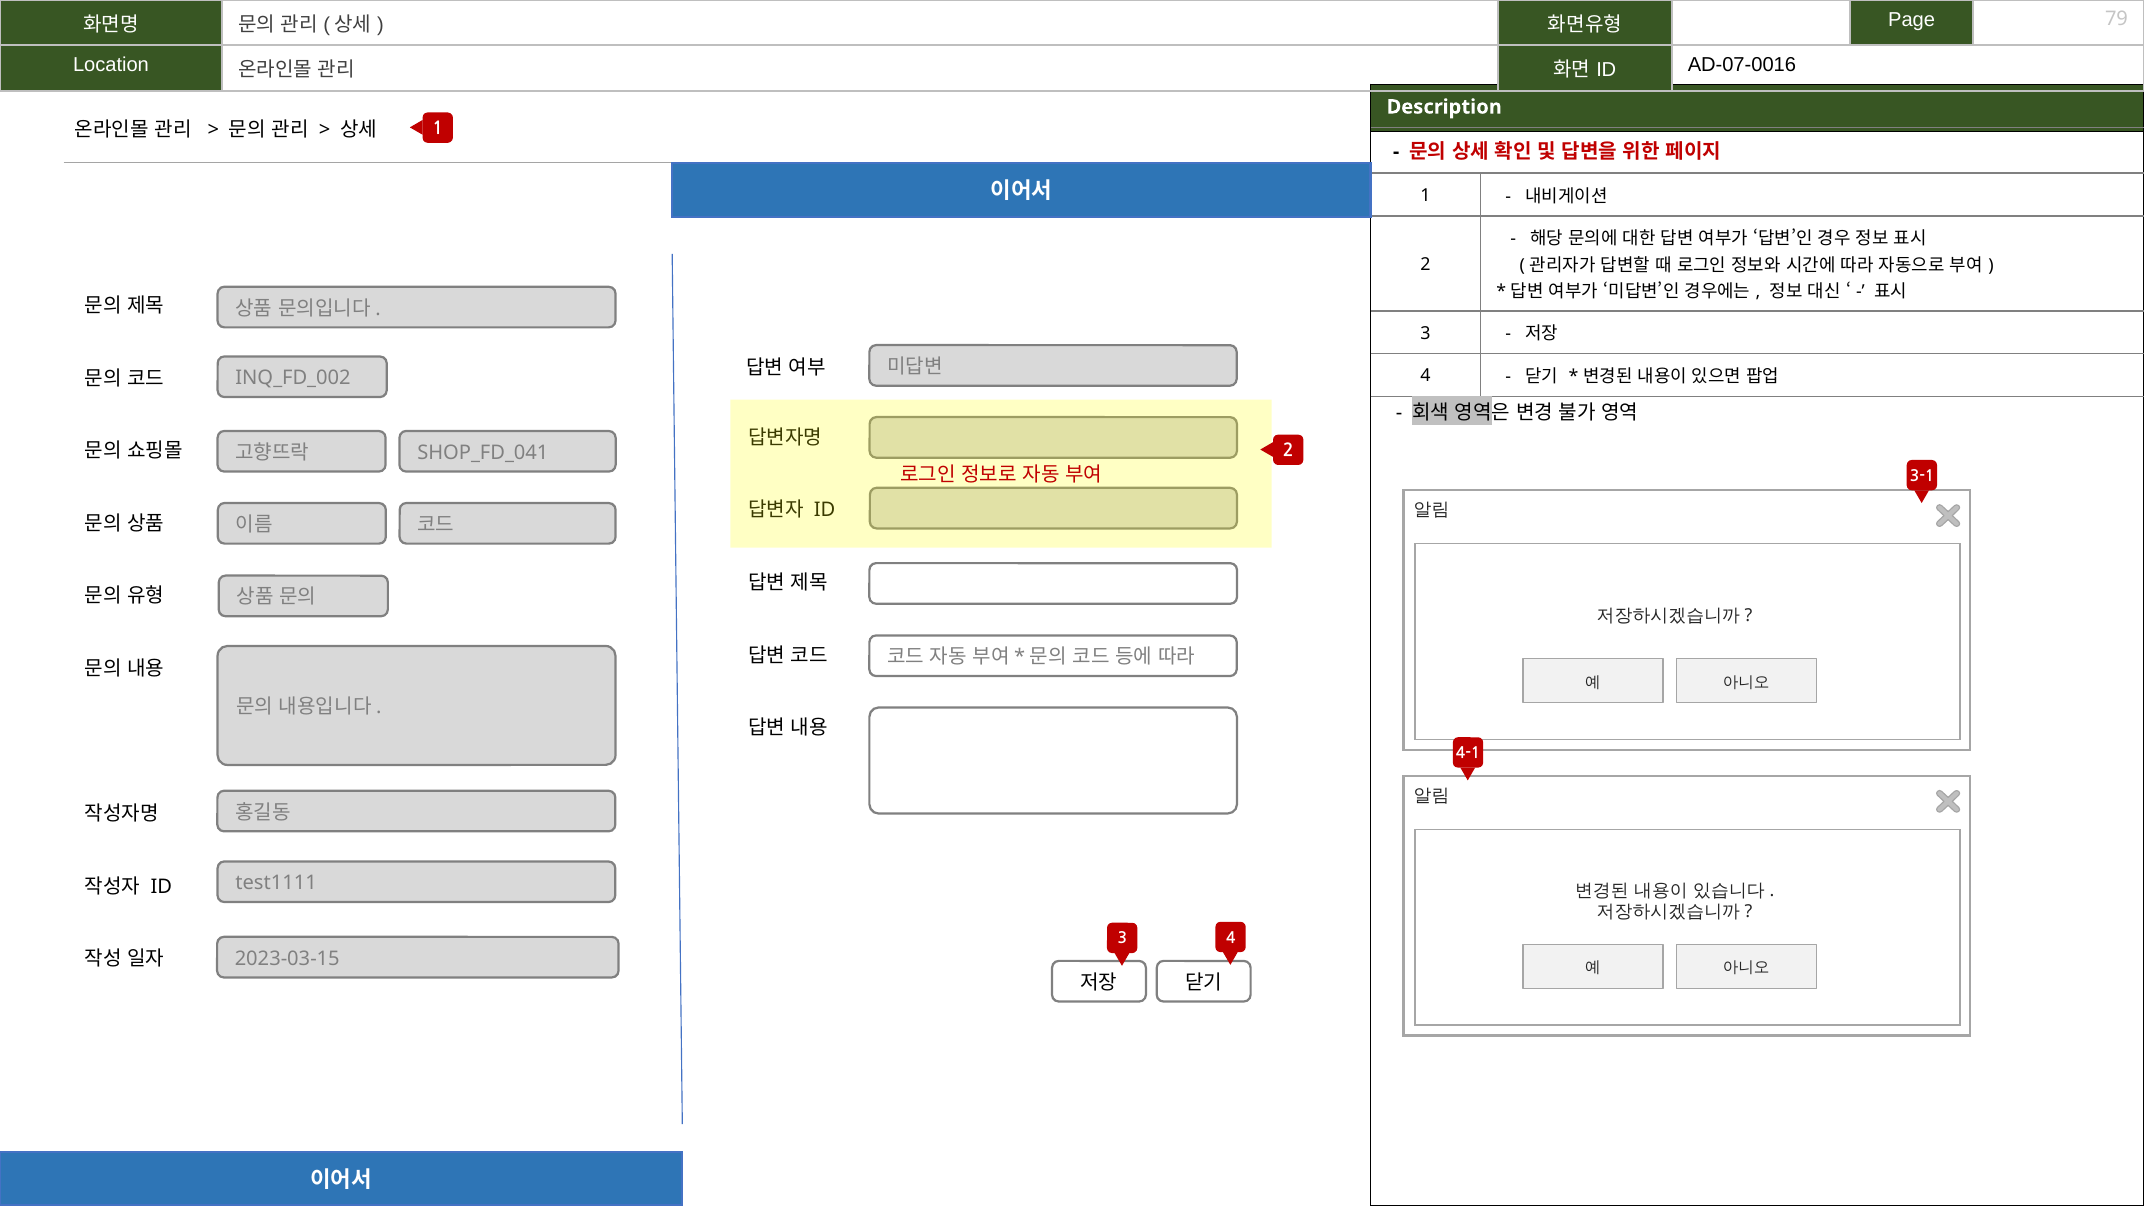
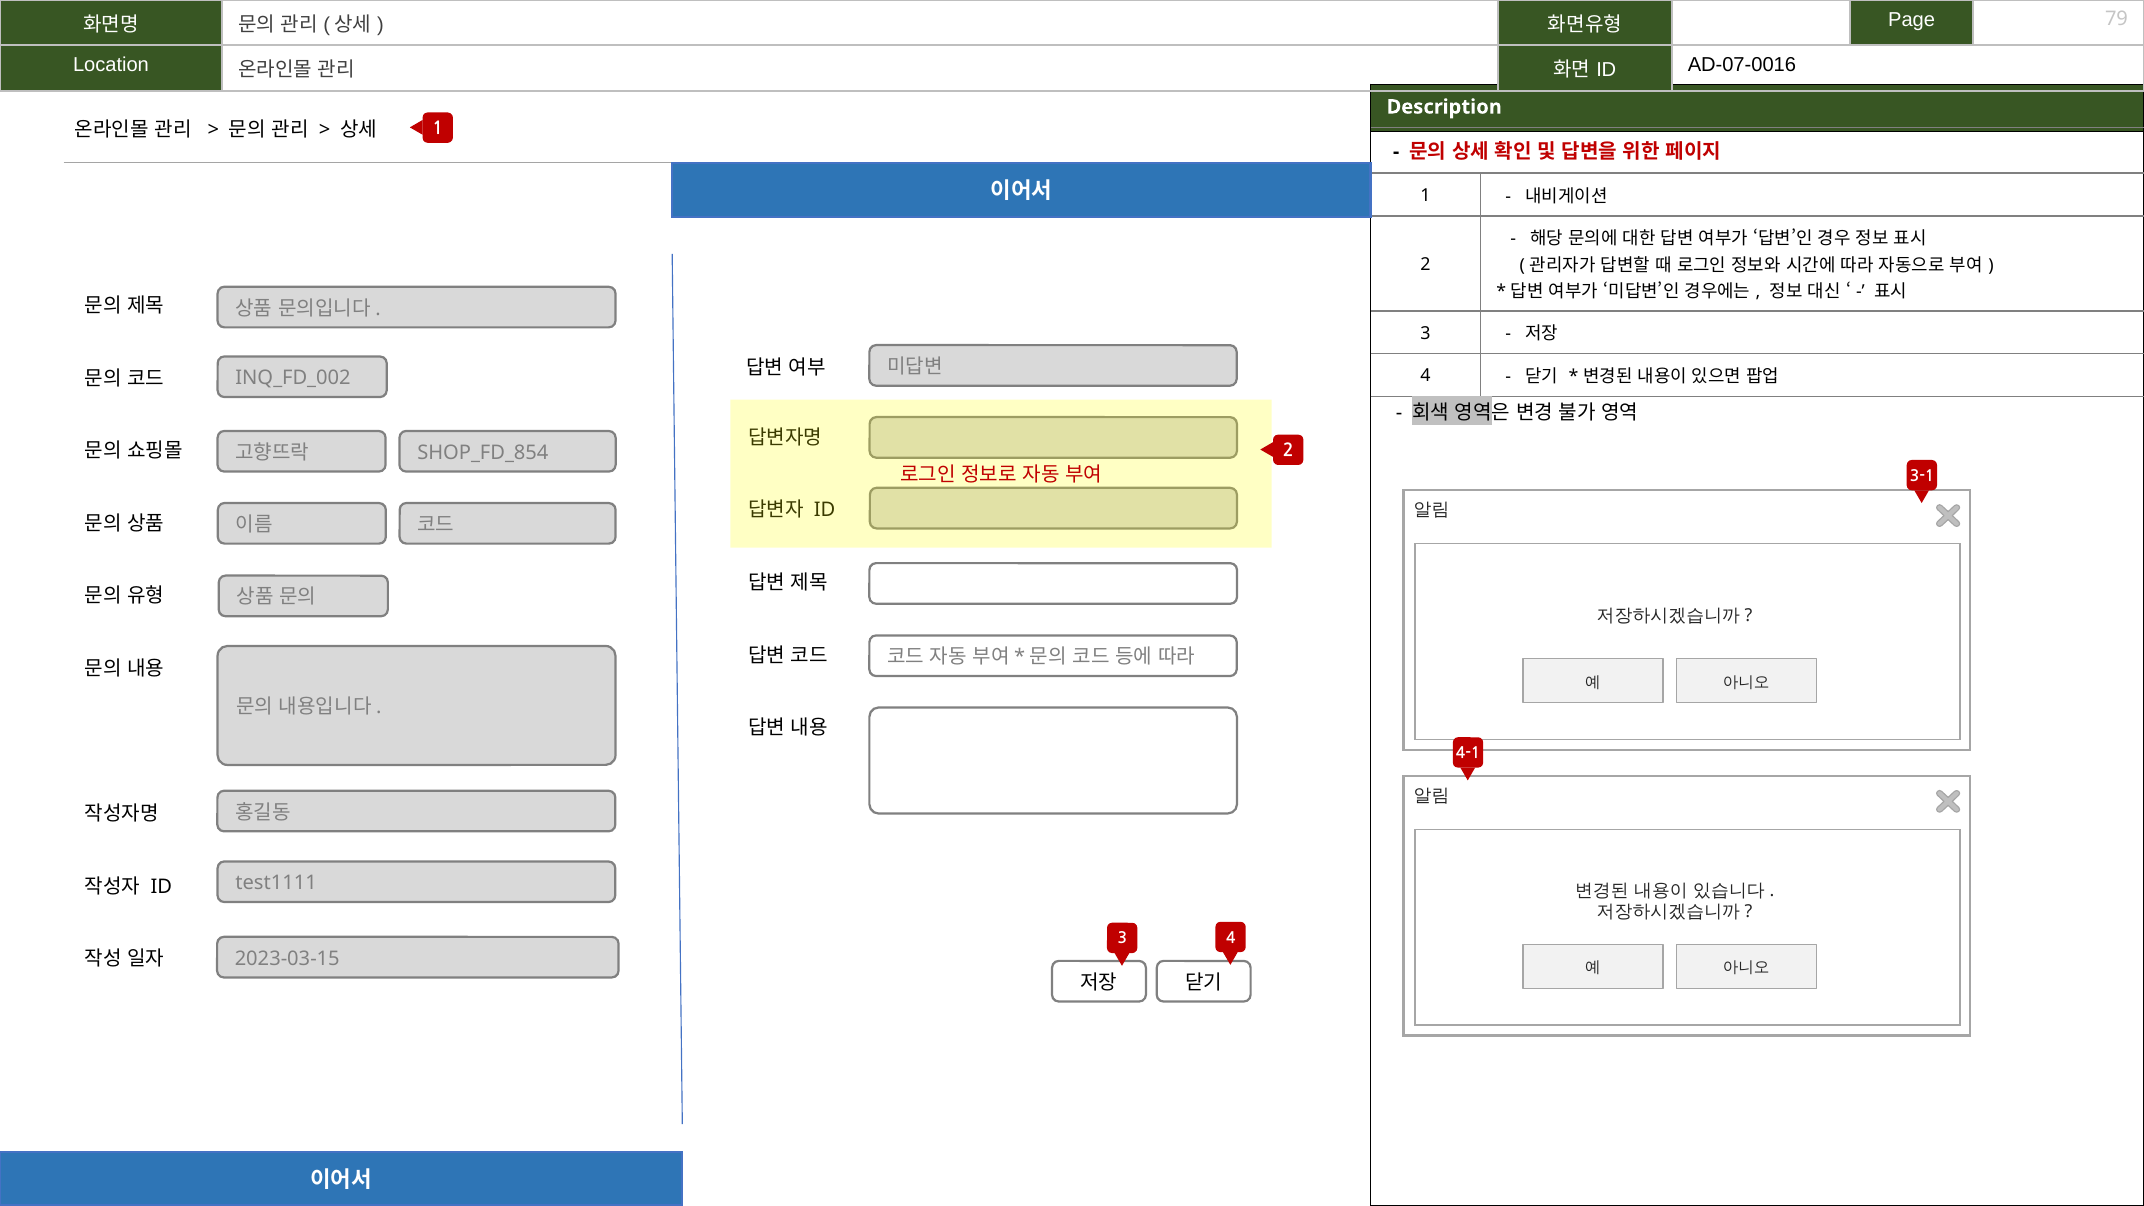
SHOP_FD_041: SHOP_FD_041 -> SHOP_FD_854
